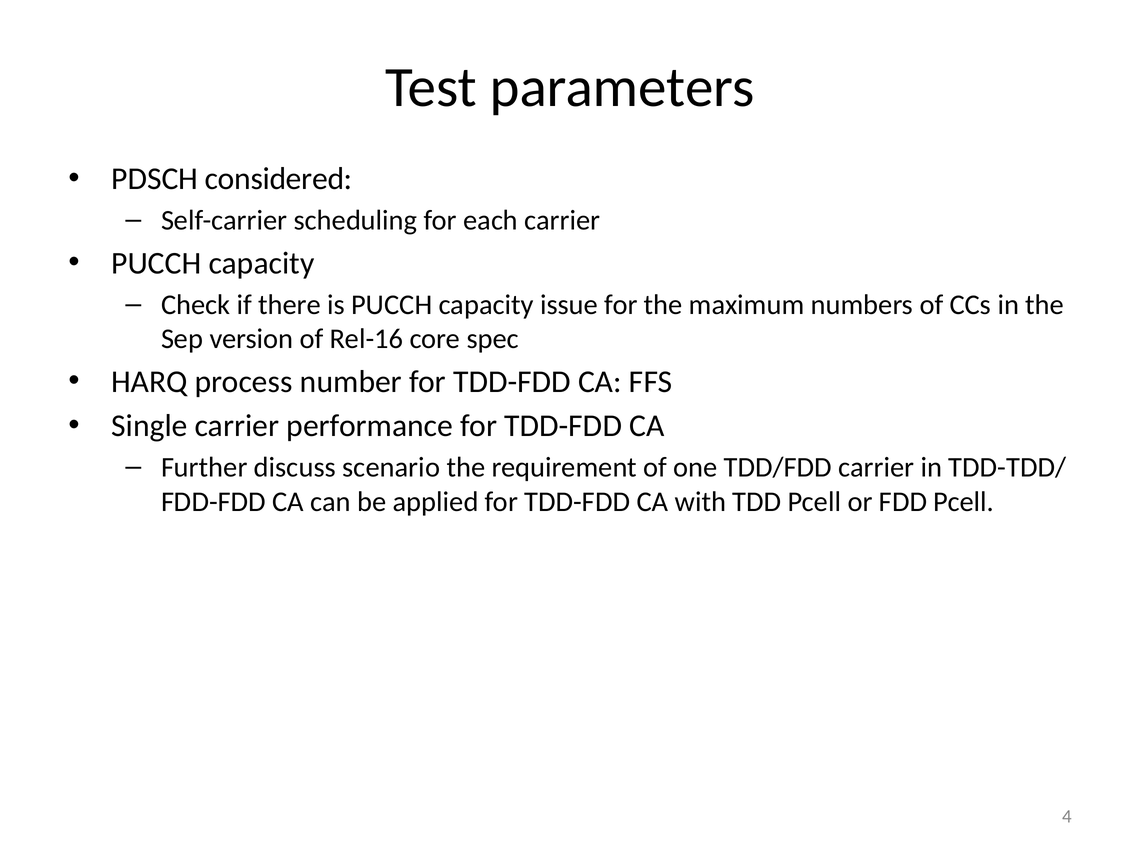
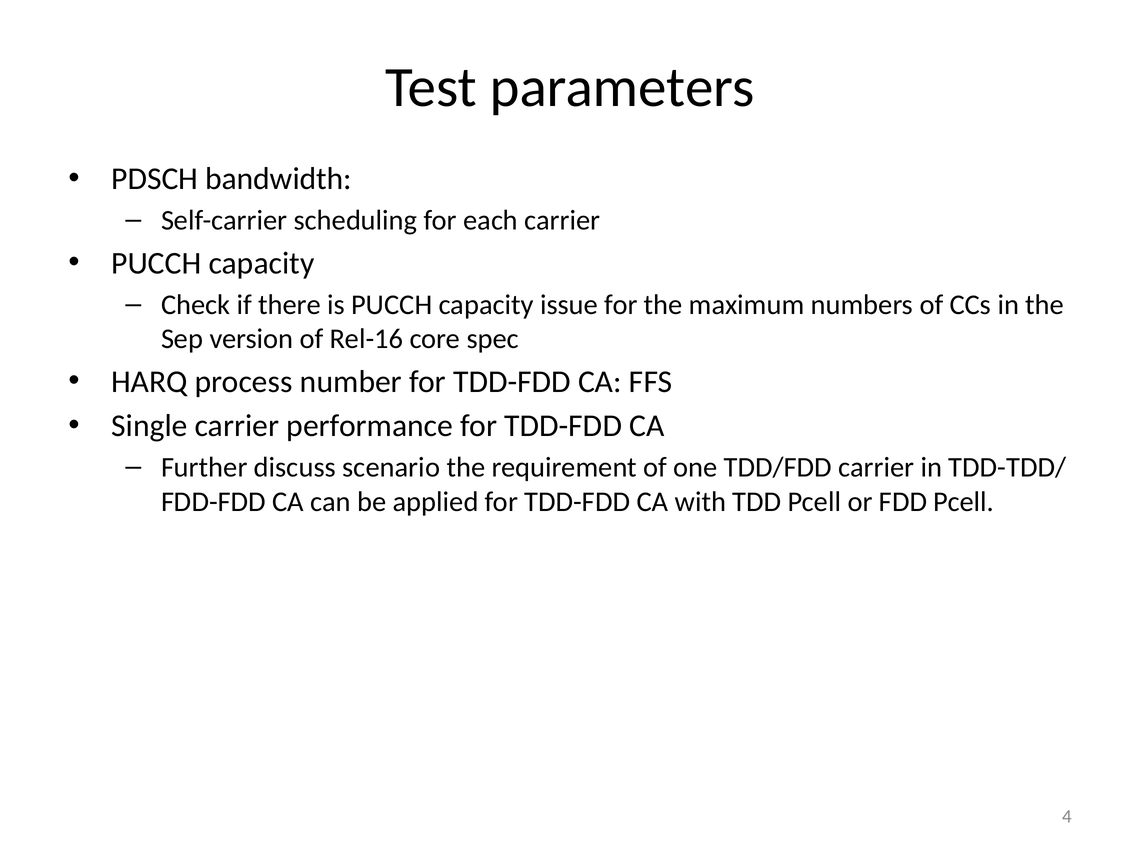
considered: considered -> bandwidth
